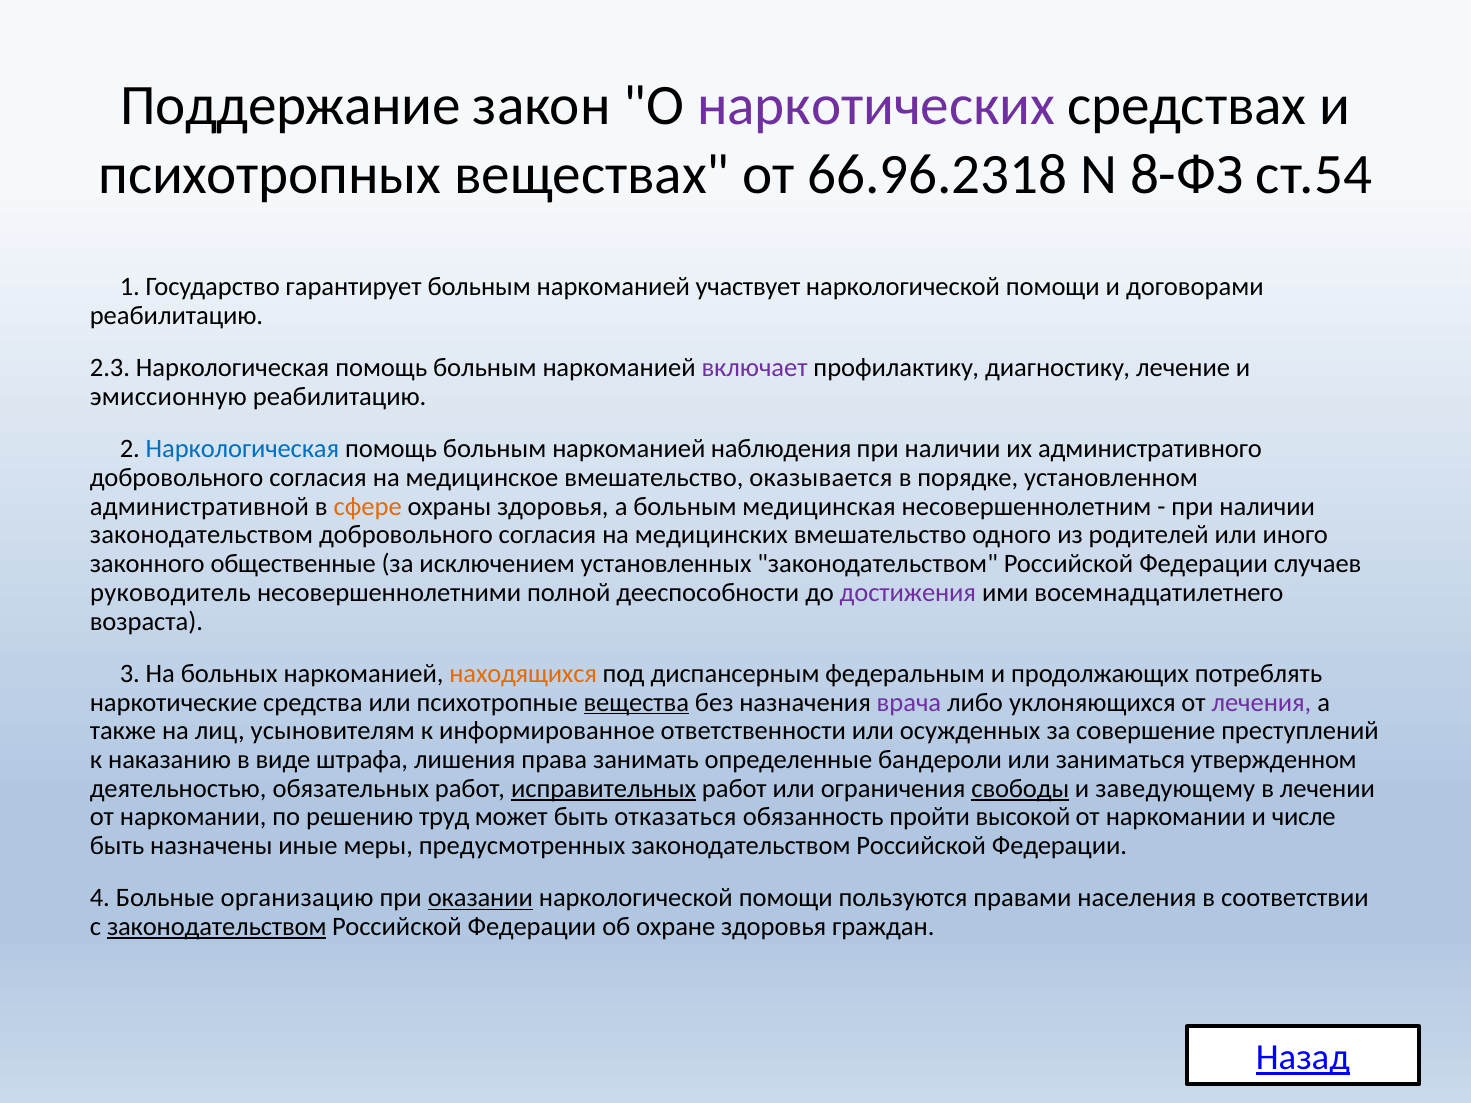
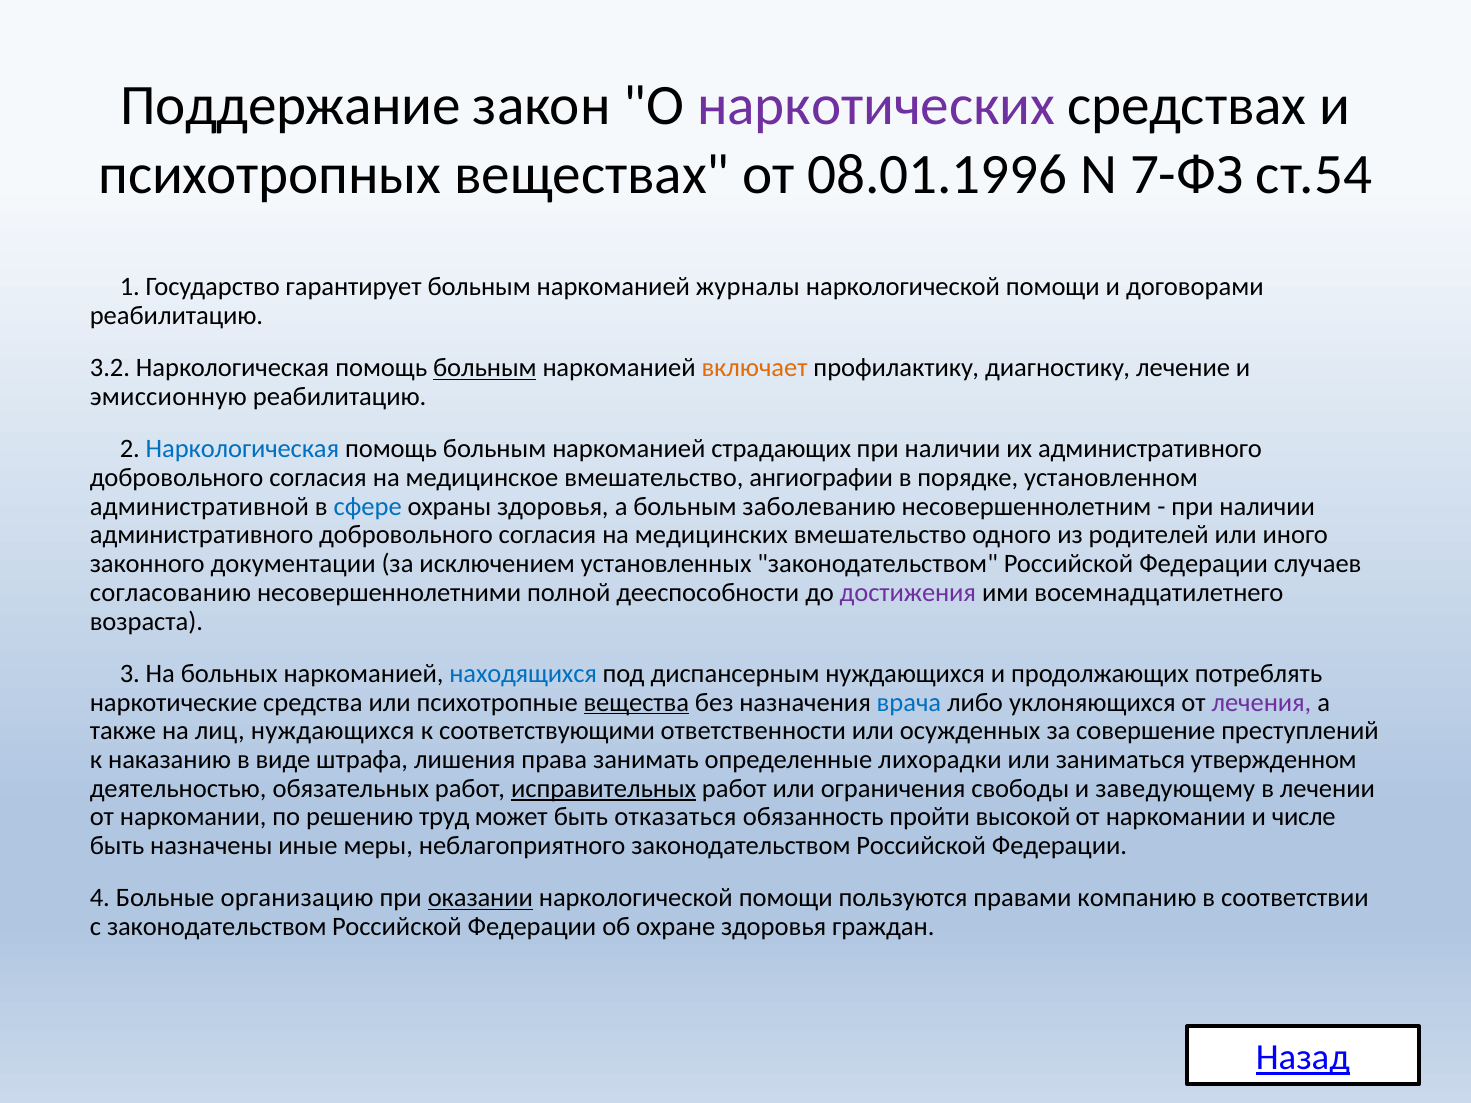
66.96.2318: 66.96.2318 -> 08.01.1996
8-ФЗ: 8-ФЗ -> 7-ФЗ
участвует: участвует -> журналы
2.3: 2.3 -> 3.2
больным at (485, 368) underline: none -> present
включает colour: purple -> orange
наблюдения: наблюдения -> страдающих
оказывается: оказывается -> ангиографии
сфере colour: orange -> blue
медицинская: медицинская -> заболеванию
законодательством at (202, 535): законодательством -> административного
общественные: общественные -> документации
руководитель: руководитель -> согласованию
находящихся colour: orange -> blue
диспансерным федеральным: федеральным -> нуждающихся
врача colour: purple -> blue
лиц усыновителям: усыновителям -> нуждающихся
информированное: информированное -> соответствующими
бандероли: бандероли -> лихорадки
свободы underline: present -> none
предусмотренных: предусмотренных -> неблагоприятного
населения: населения -> компанию
законодательством at (217, 927) underline: present -> none
